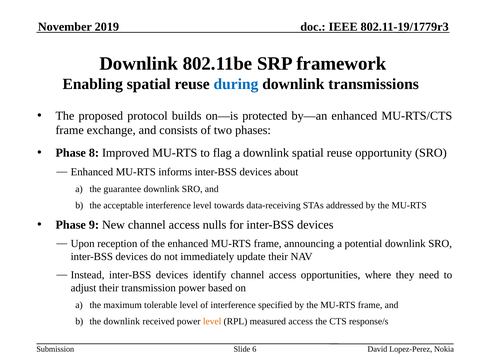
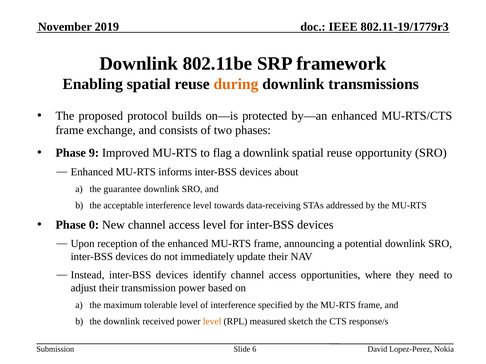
during colour: blue -> orange
8: 8 -> 9
9: 9 -> 0
access nulls: nulls -> level
measured access: access -> sketch
